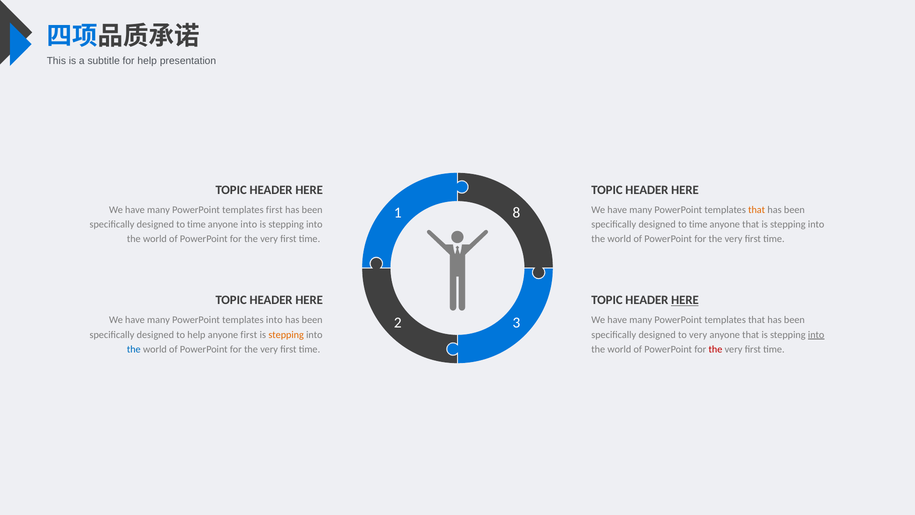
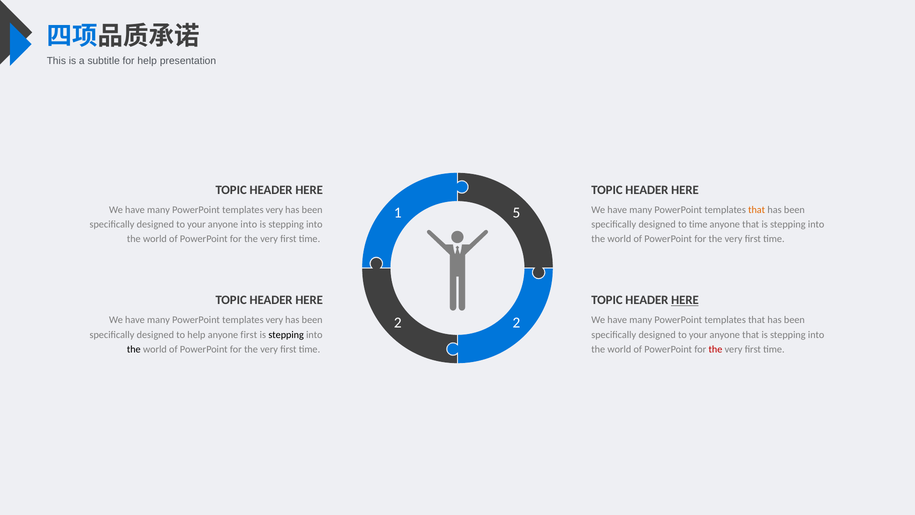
first at (274, 210): first -> very
8: 8 -> 5
time at (196, 224): time -> your
into at (274, 320): into -> very
2 3: 3 -> 2
stepping at (286, 334) colour: orange -> black
very at (698, 334): very -> your
into at (816, 334) underline: present -> none
the at (134, 349) colour: blue -> black
